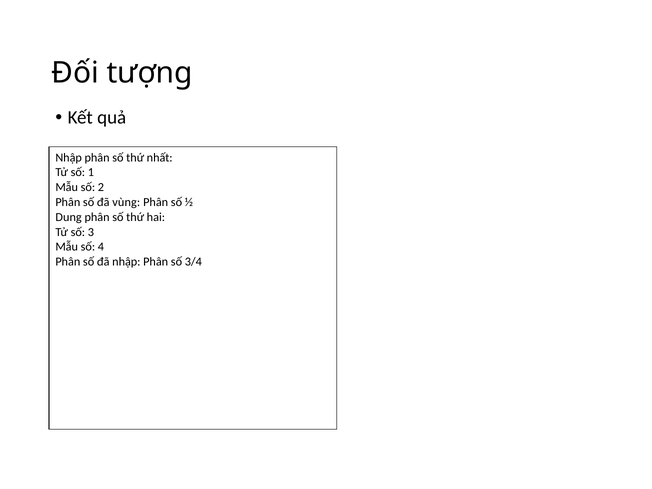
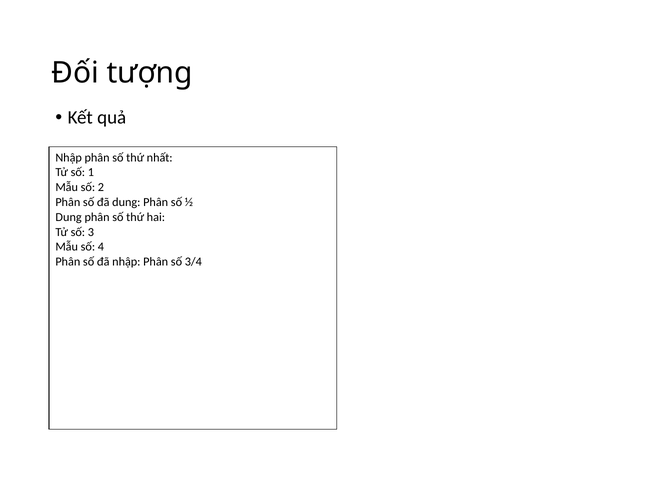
đã vùng: vùng -> dung
